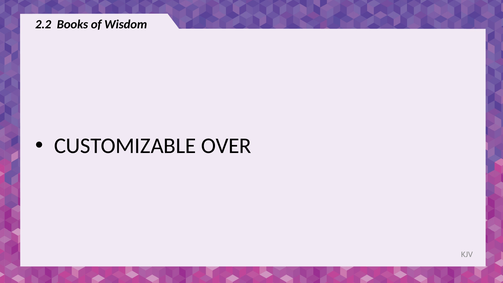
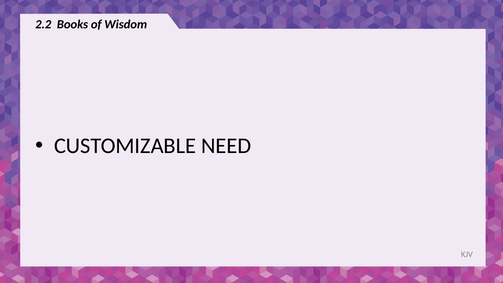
OVER: OVER -> NEED
